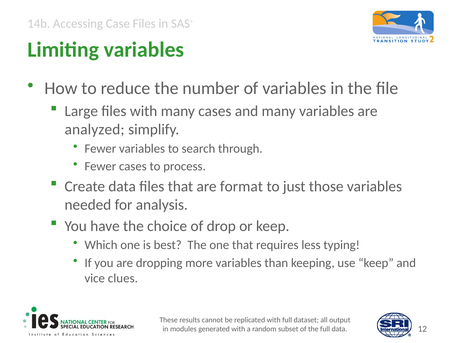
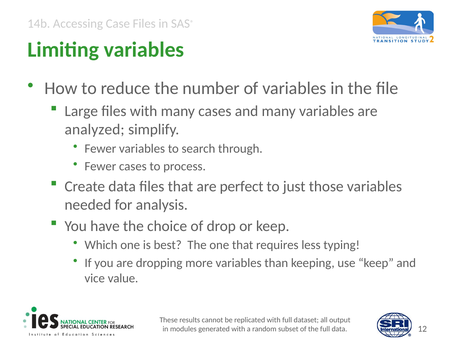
format: format -> perfect
clues: clues -> value
